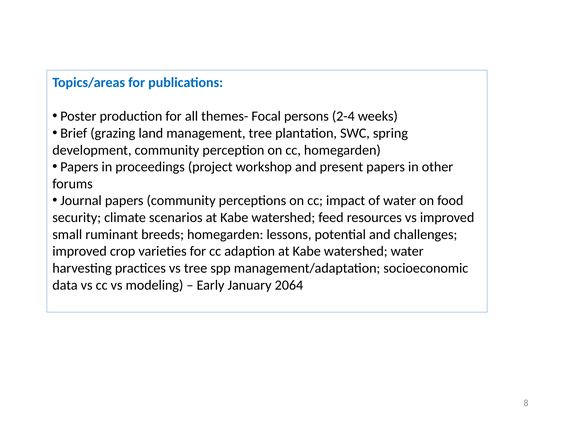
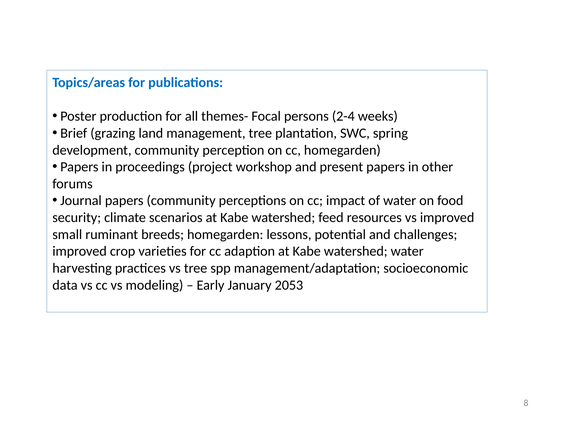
2064: 2064 -> 2053
